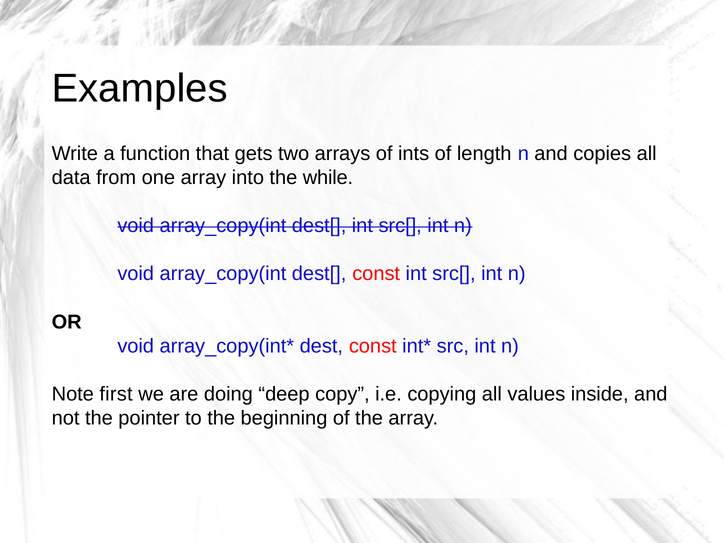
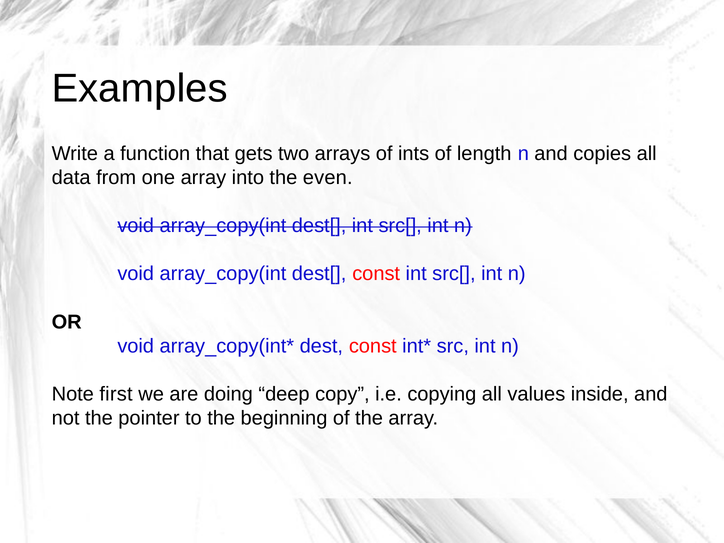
while: while -> even
